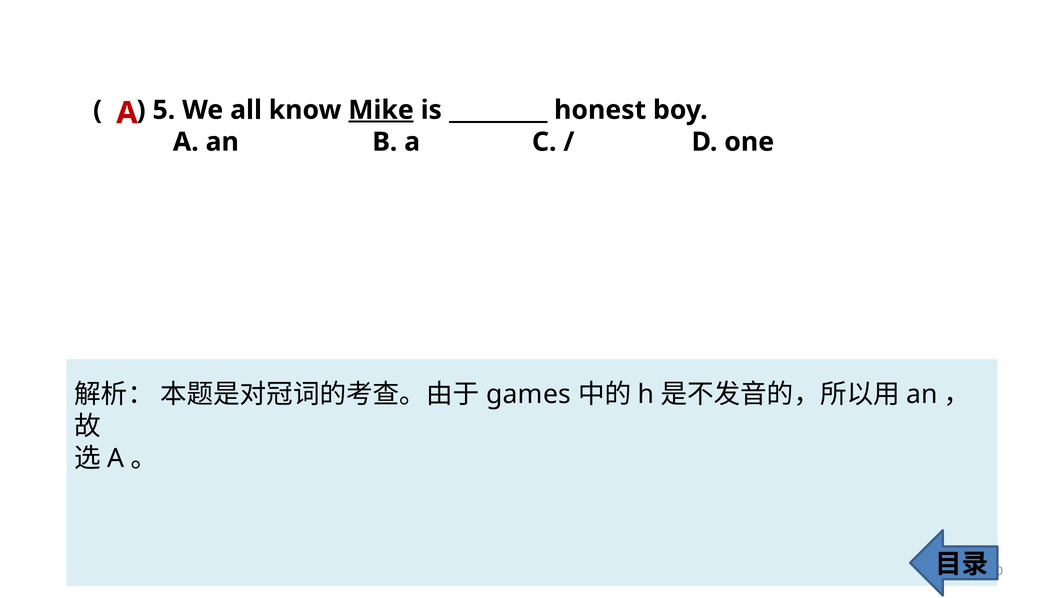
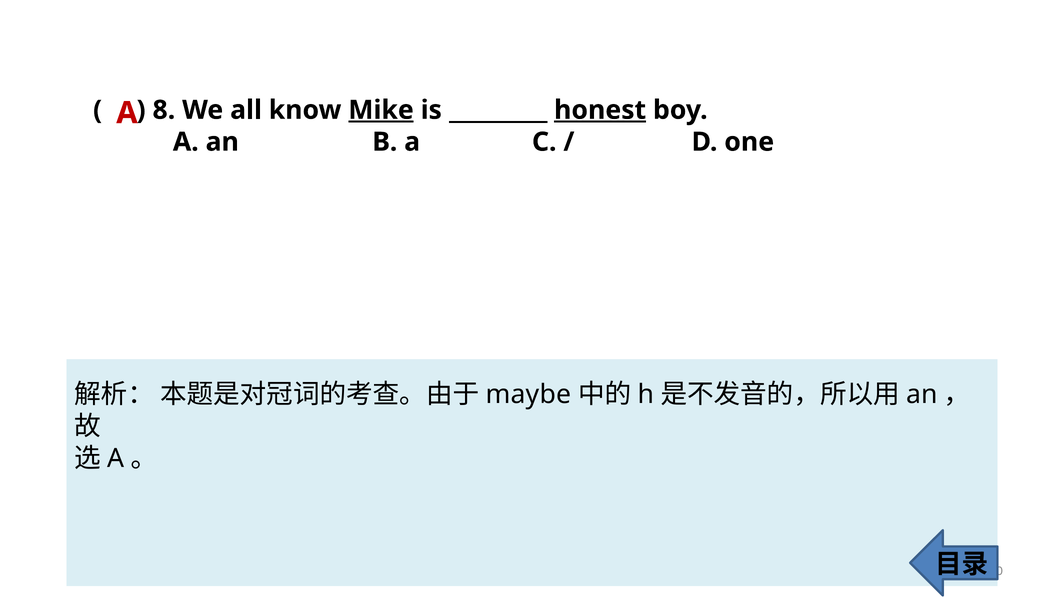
5: 5 -> 8
honest underline: none -> present
games: games -> maybe
